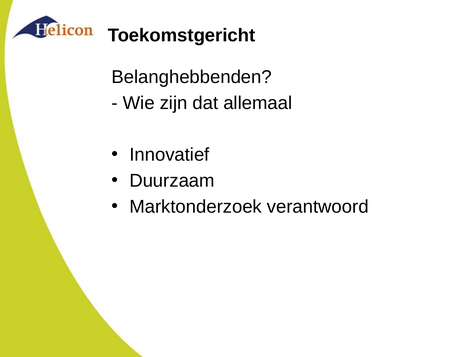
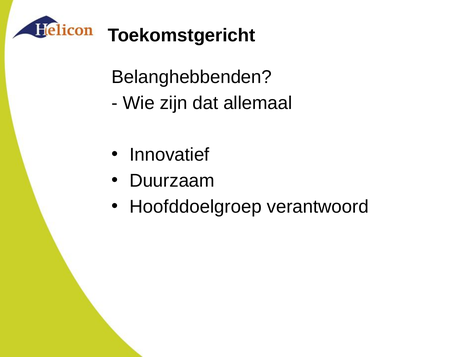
Marktonderzoek: Marktonderzoek -> Hoofddoelgroep
